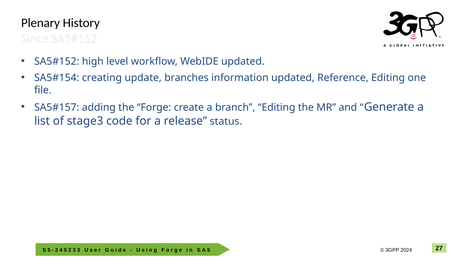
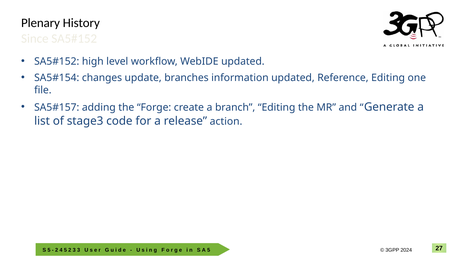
creating: creating -> changes
status: status -> action
